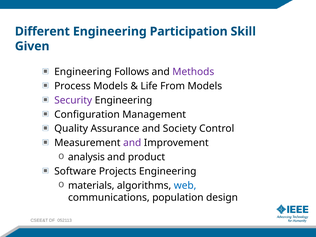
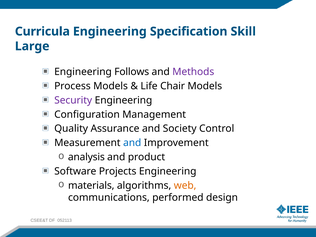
Different: Different -> Curricula
Participation: Participation -> Specification
Given: Given -> Large
From: From -> Chair
and at (132, 143) colour: purple -> blue
web colour: blue -> orange
population: population -> performed
